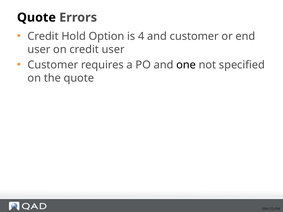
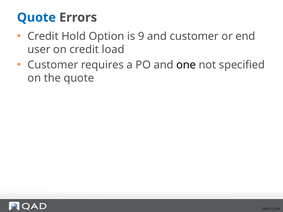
Quote at (36, 17) colour: black -> blue
4: 4 -> 9
credit user: user -> load
